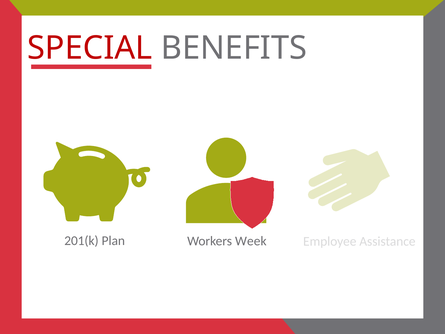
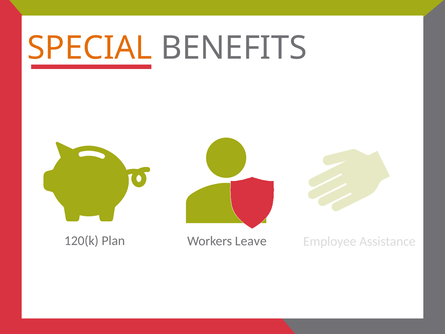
SPECIAL colour: red -> orange
201(k: 201(k -> 120(k
Week: Week -> Leave
